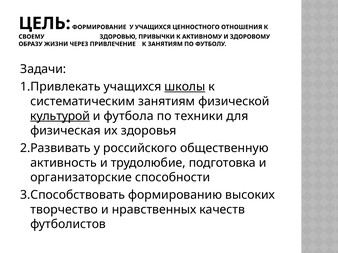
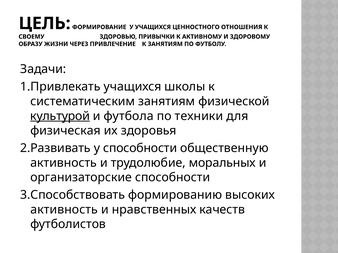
школы underline: present -> none
у российского: российского -> способности
подготовка: подготовка -> моральных
творчество at (64, 210): творчество -> активность
